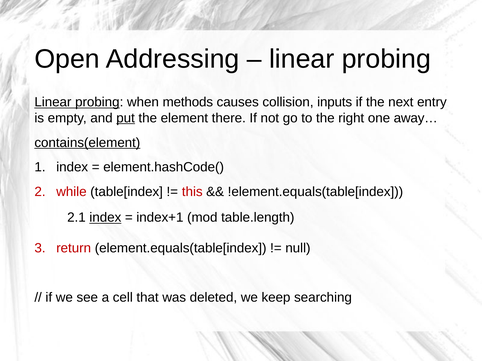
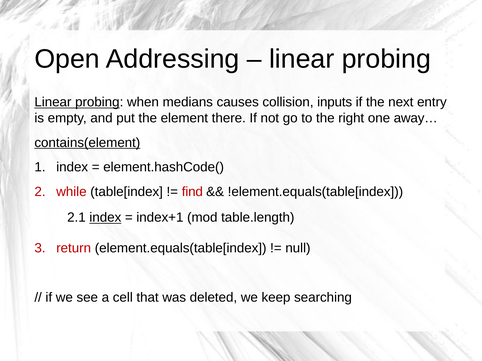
methods: methods -> medians
put underline: present -> none
this: this -> find
